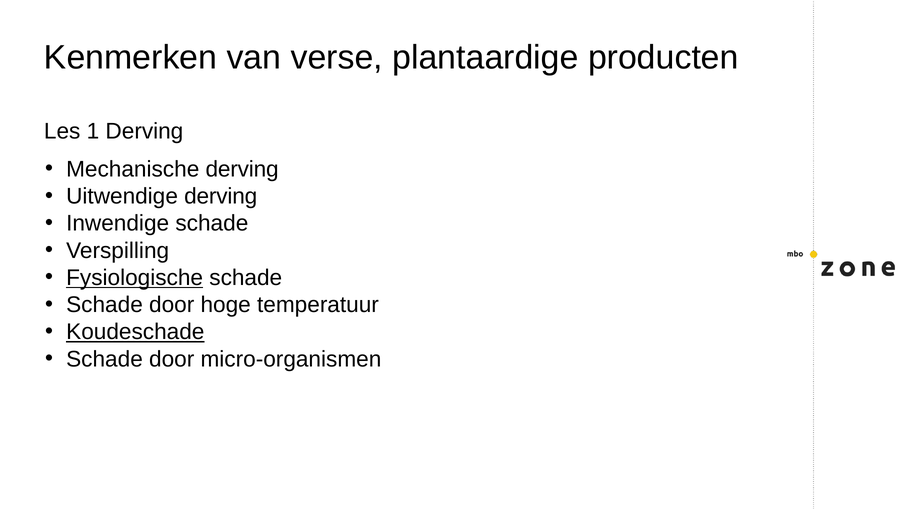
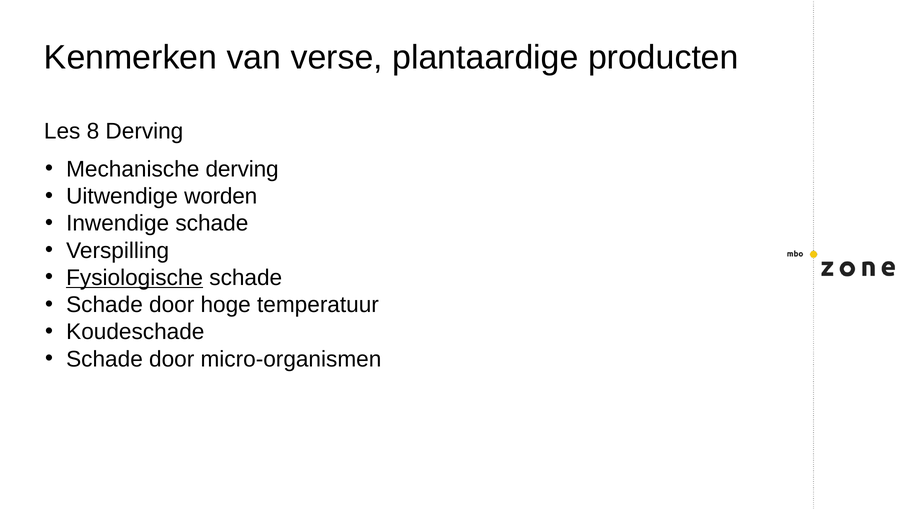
1: 1 -> 8
Uitwendige derving: derving -> worden
Koudeschade underline: present -> none
